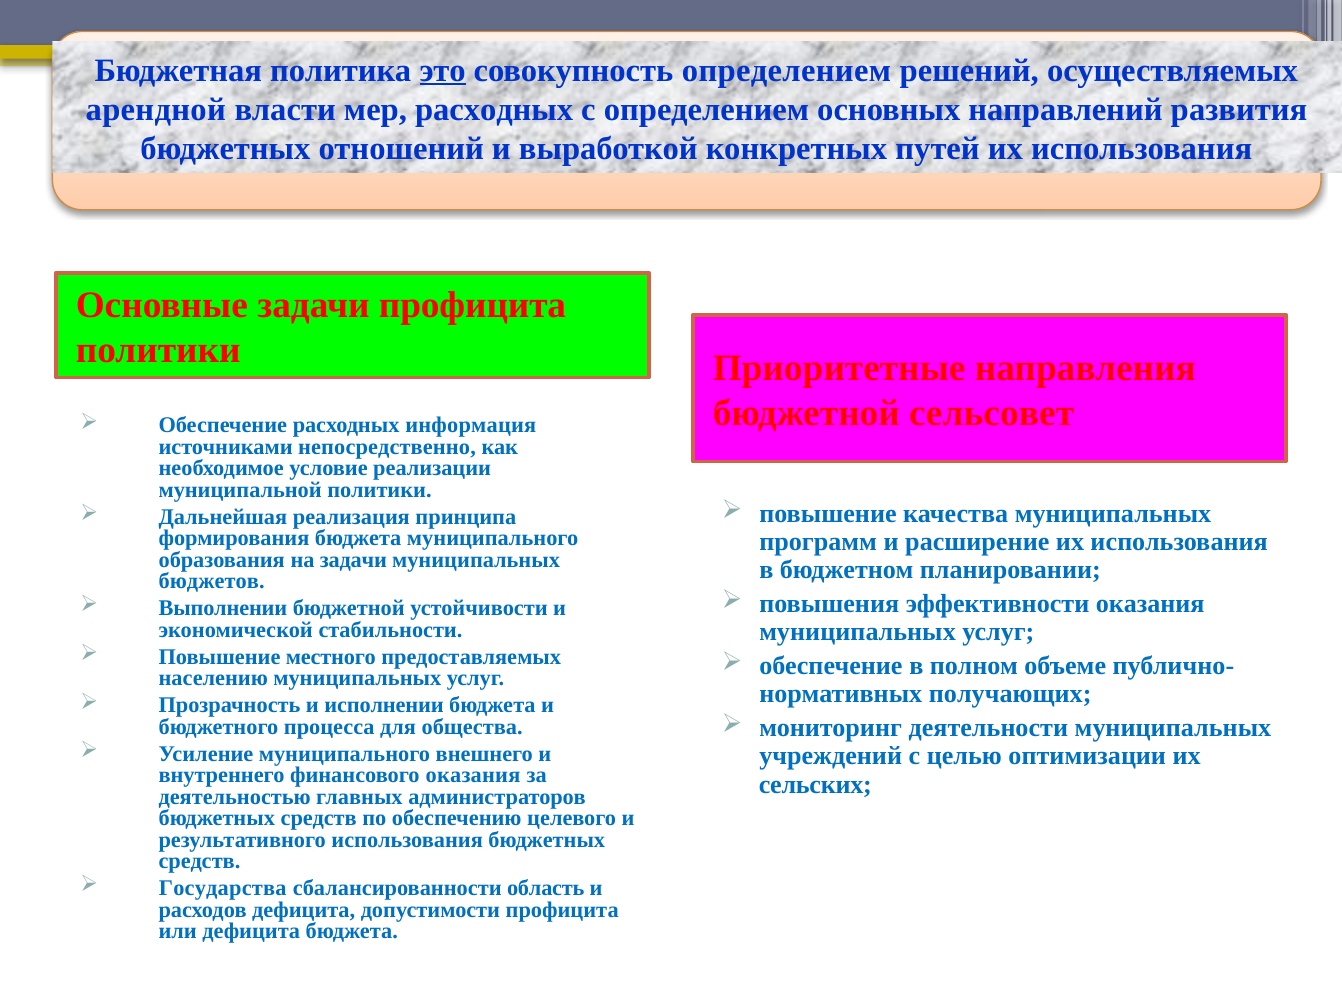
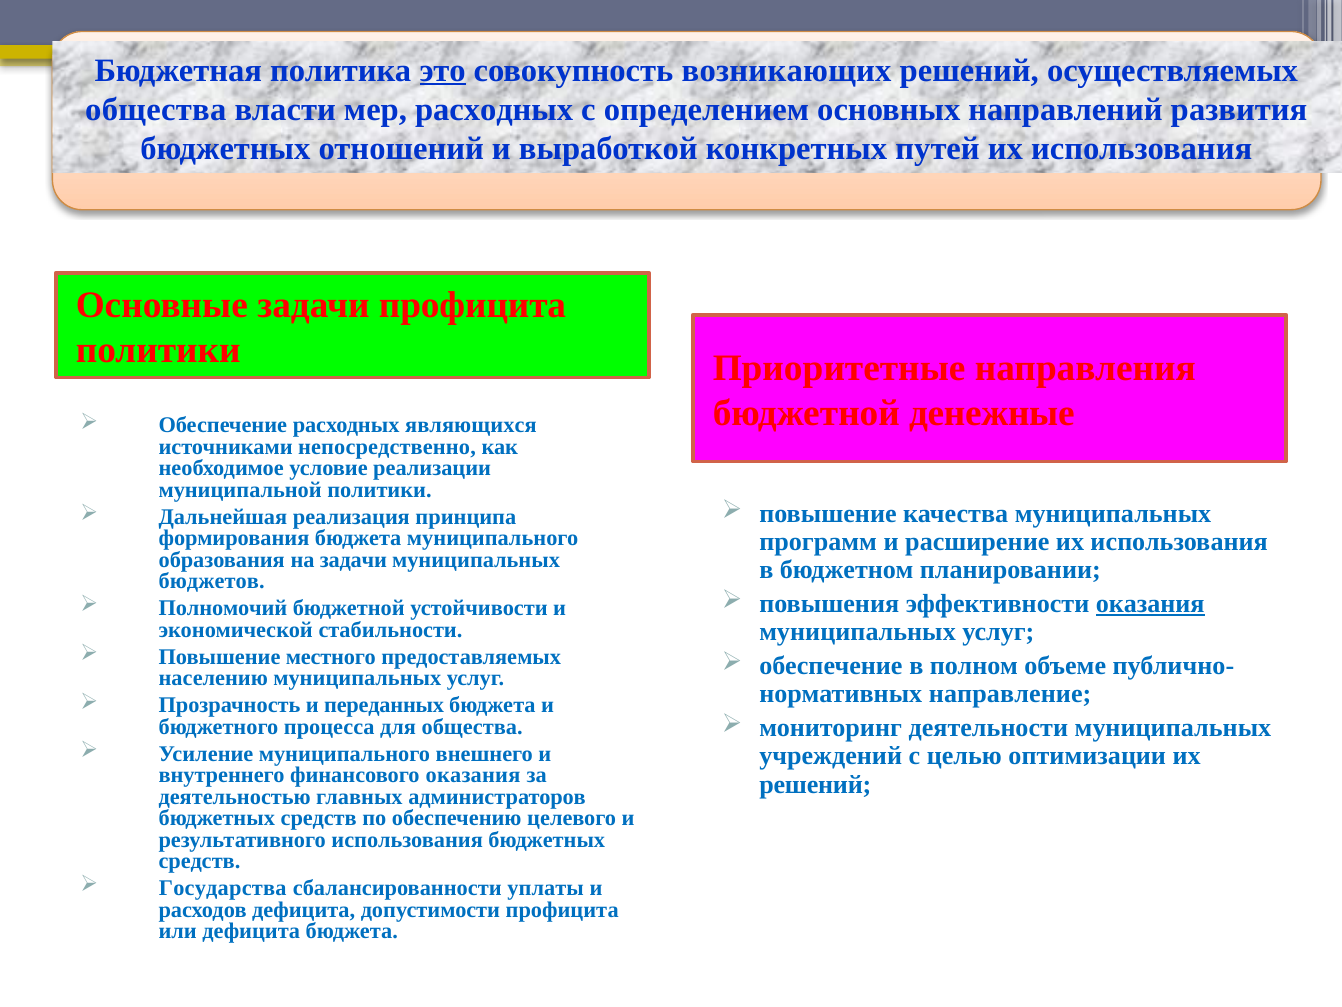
совокупность определением: определением -> возникающих
арендной at (156, 109): арендной -> общества
сельсовет: сельсовет -> денежные
информация: информация -> являющихся
оказания at (1150, 604) underline: none -> present
Выполнении: Выполнении -> Полномочий
получающих: получающих -> направление
исполнении: исполнении -> переданных
сельских at (815, 784): сельских -> решений
область: область -> уплаты
